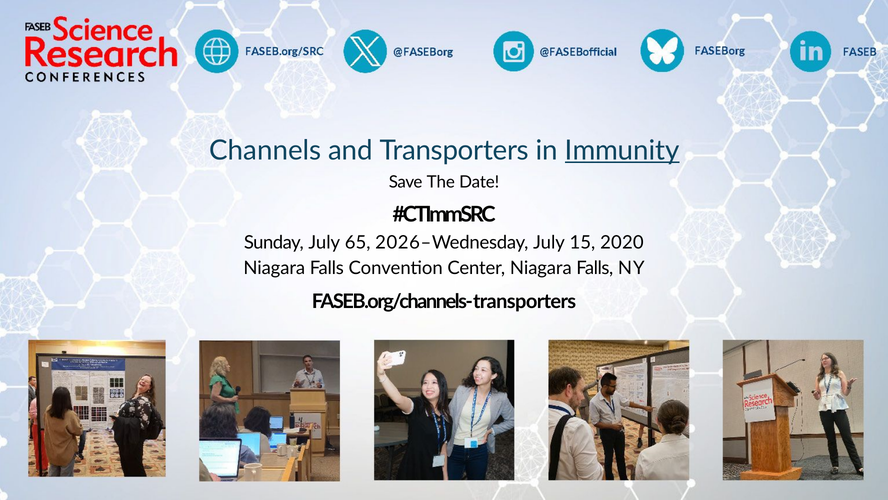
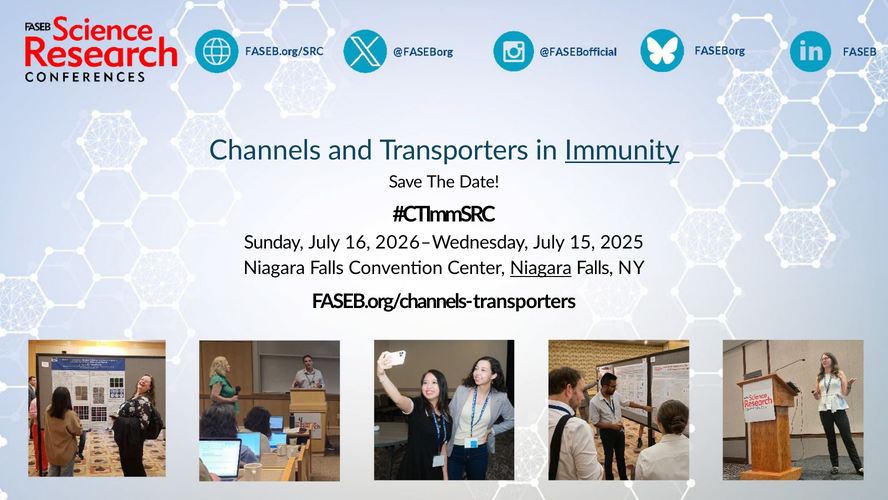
65: 65 -> 16
2020: 2020 -> 2025
Niagara at (541, 268) underline: none -> present
